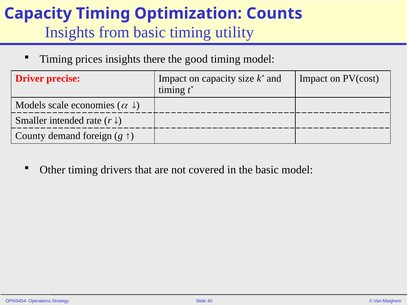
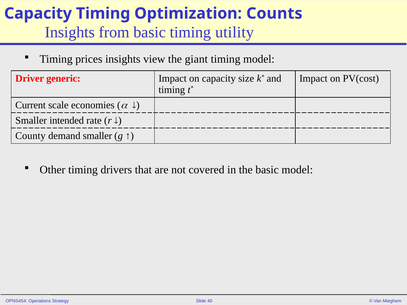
there: there -> view
good: good -> giant
precise: precise -> generic
Models: Models -> Current
demand foreign: foreign -> smaller
